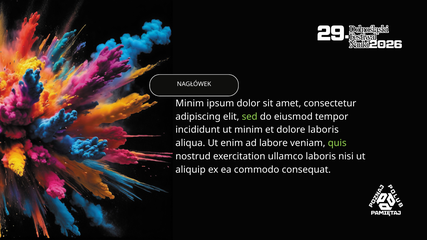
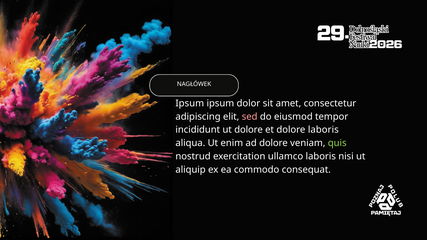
Minim at (190, 103): Minim -> Ipsum
sed colour: light green -> pink
ut minim: minim -> dolore
ad labore: labore -> dolore
